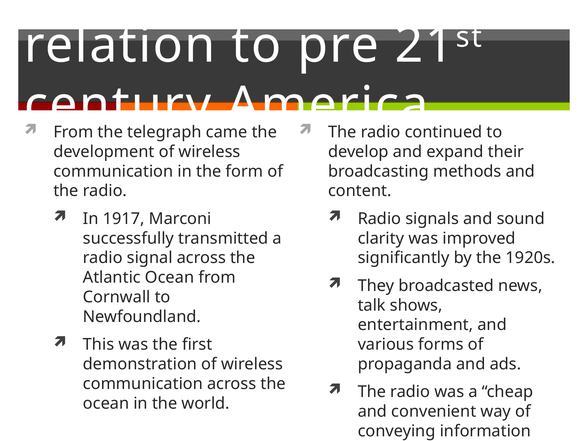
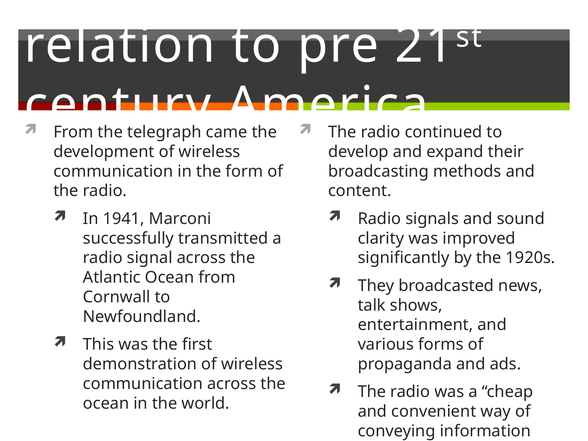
1917: 1917 -> 1941
